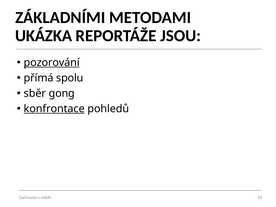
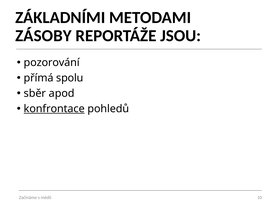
UKÁZKA: UKÁZKA -> ZÁSOBY
pozorování underline: present -> none
gong: gong -> apod
